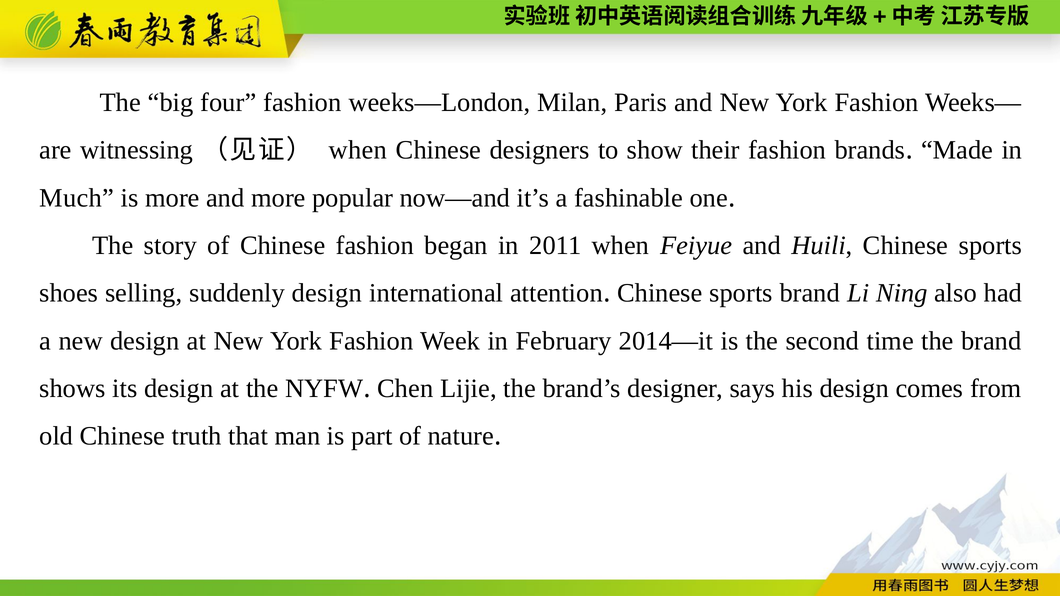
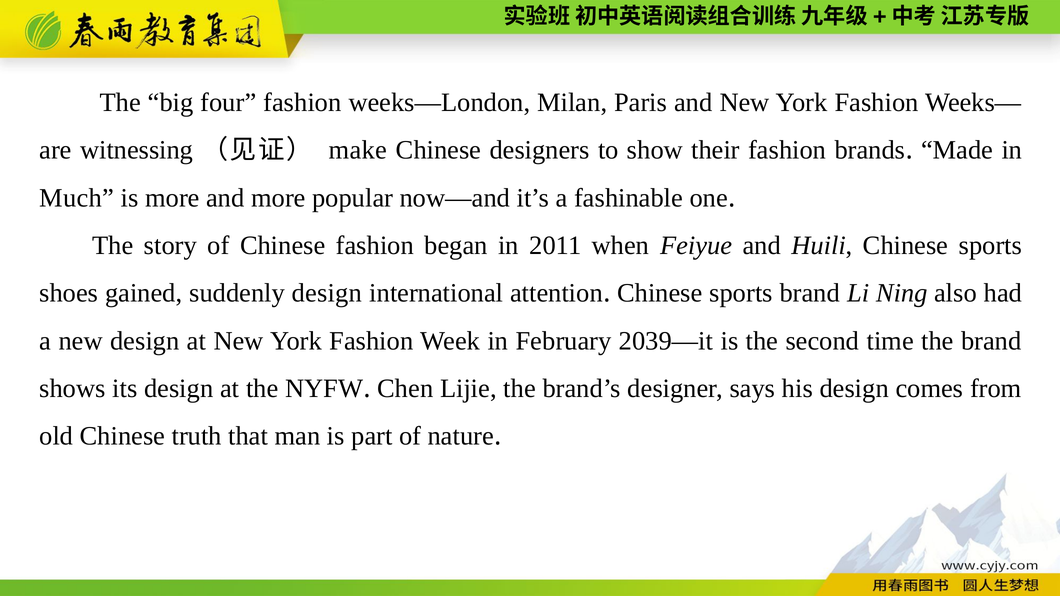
when at (358, 150): when -> make
selling: selling -> gained
2014—it: 2014—it -> 2039—it
